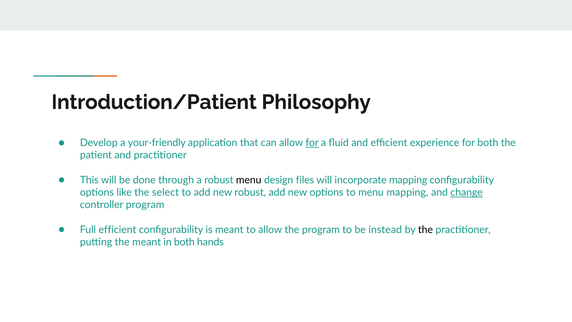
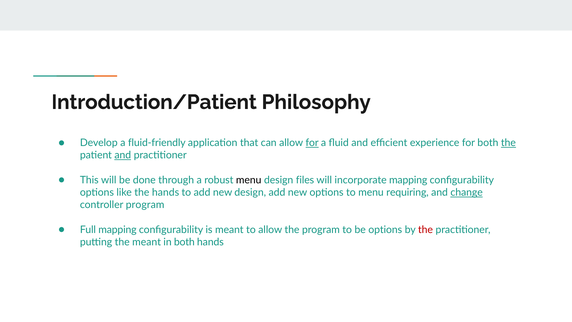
your-friendly: your-friendly -> fluid-friendly
the at (508, 143) underline: none -> present
and at (123, 155) underline: none -> present
the select: select -> hands
new robust: robust -> design
menu mapping: mapping -> requiring
Full efficient: efficient -> mapping
be instead: instead -> options
the at (425, 230) colour: black -> red
